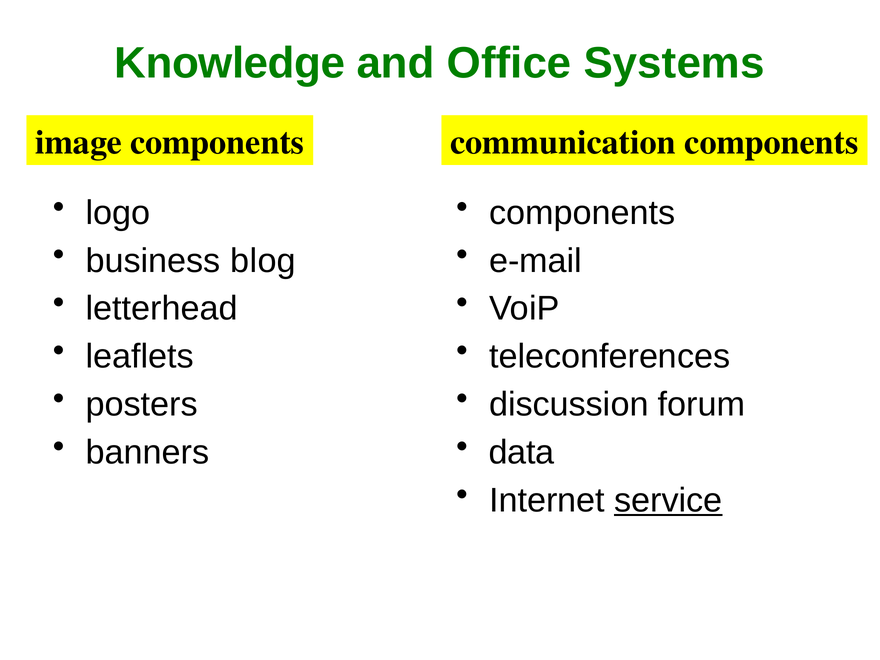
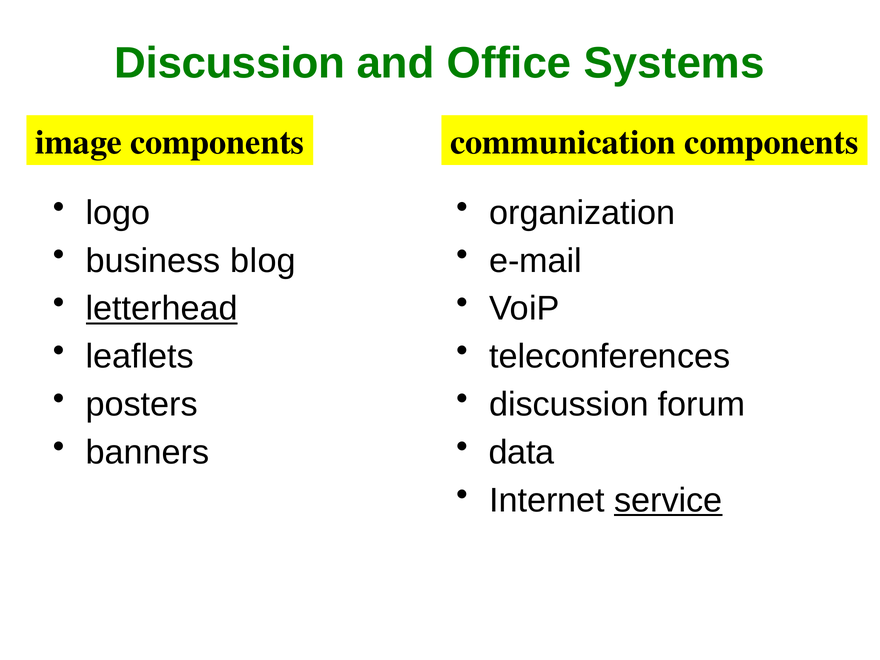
Knowledge at (230, 63): Knowledge -> Discussion
components at (582, 213): components -> organization
letterhead underline: none -> present
